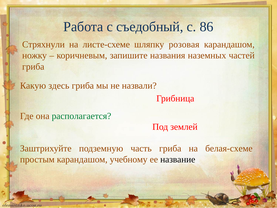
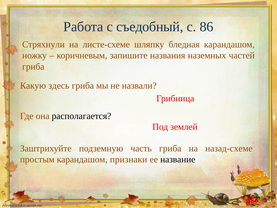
розовая: розовая -> бледная
располагается colour: green -> black
белая-схеме: белая-схеме -> назад-схеме
учебному: учебному -> признаки
